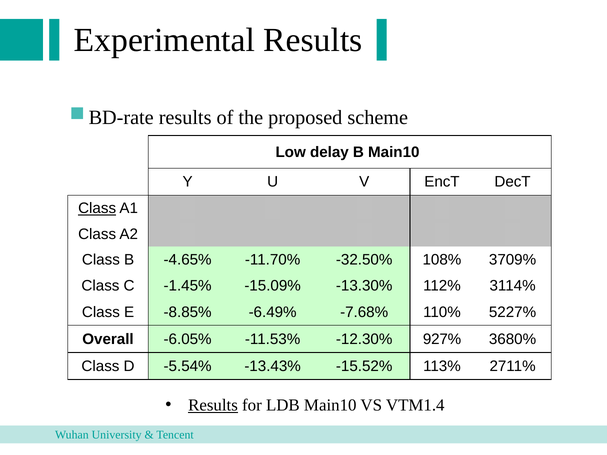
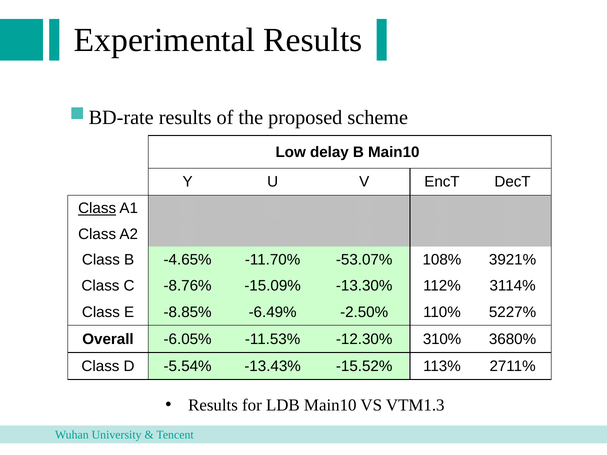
-32.50%: -32.50% -> -53.07%
3709%: 3709% -> 3921%
-1.45%: -1.45% -> -8.76%
-7.68%: -7.68% -> -2.50%
927%: 927% -> 310%
Results at (213, 405) underline: present -> none
VTM1.4: VTM1.4 -> VTM1.3
